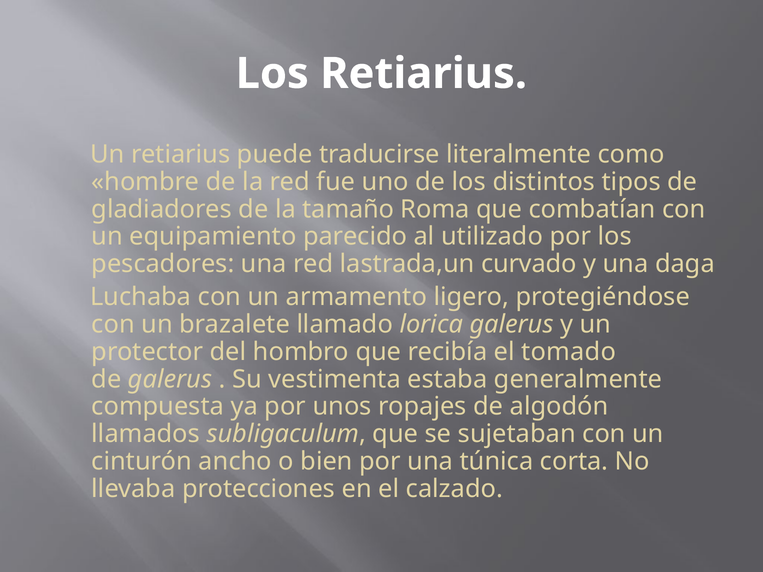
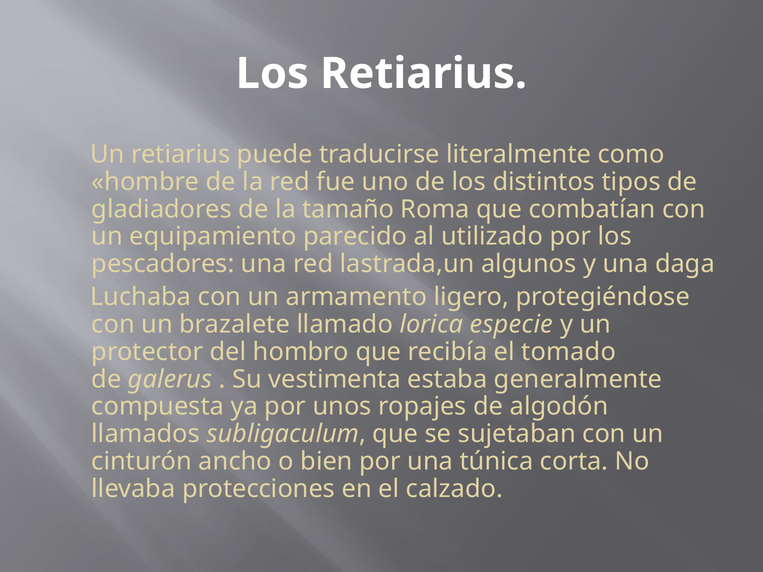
curvado: curvado -> algunos
lorica galerus: galerus -> especie
